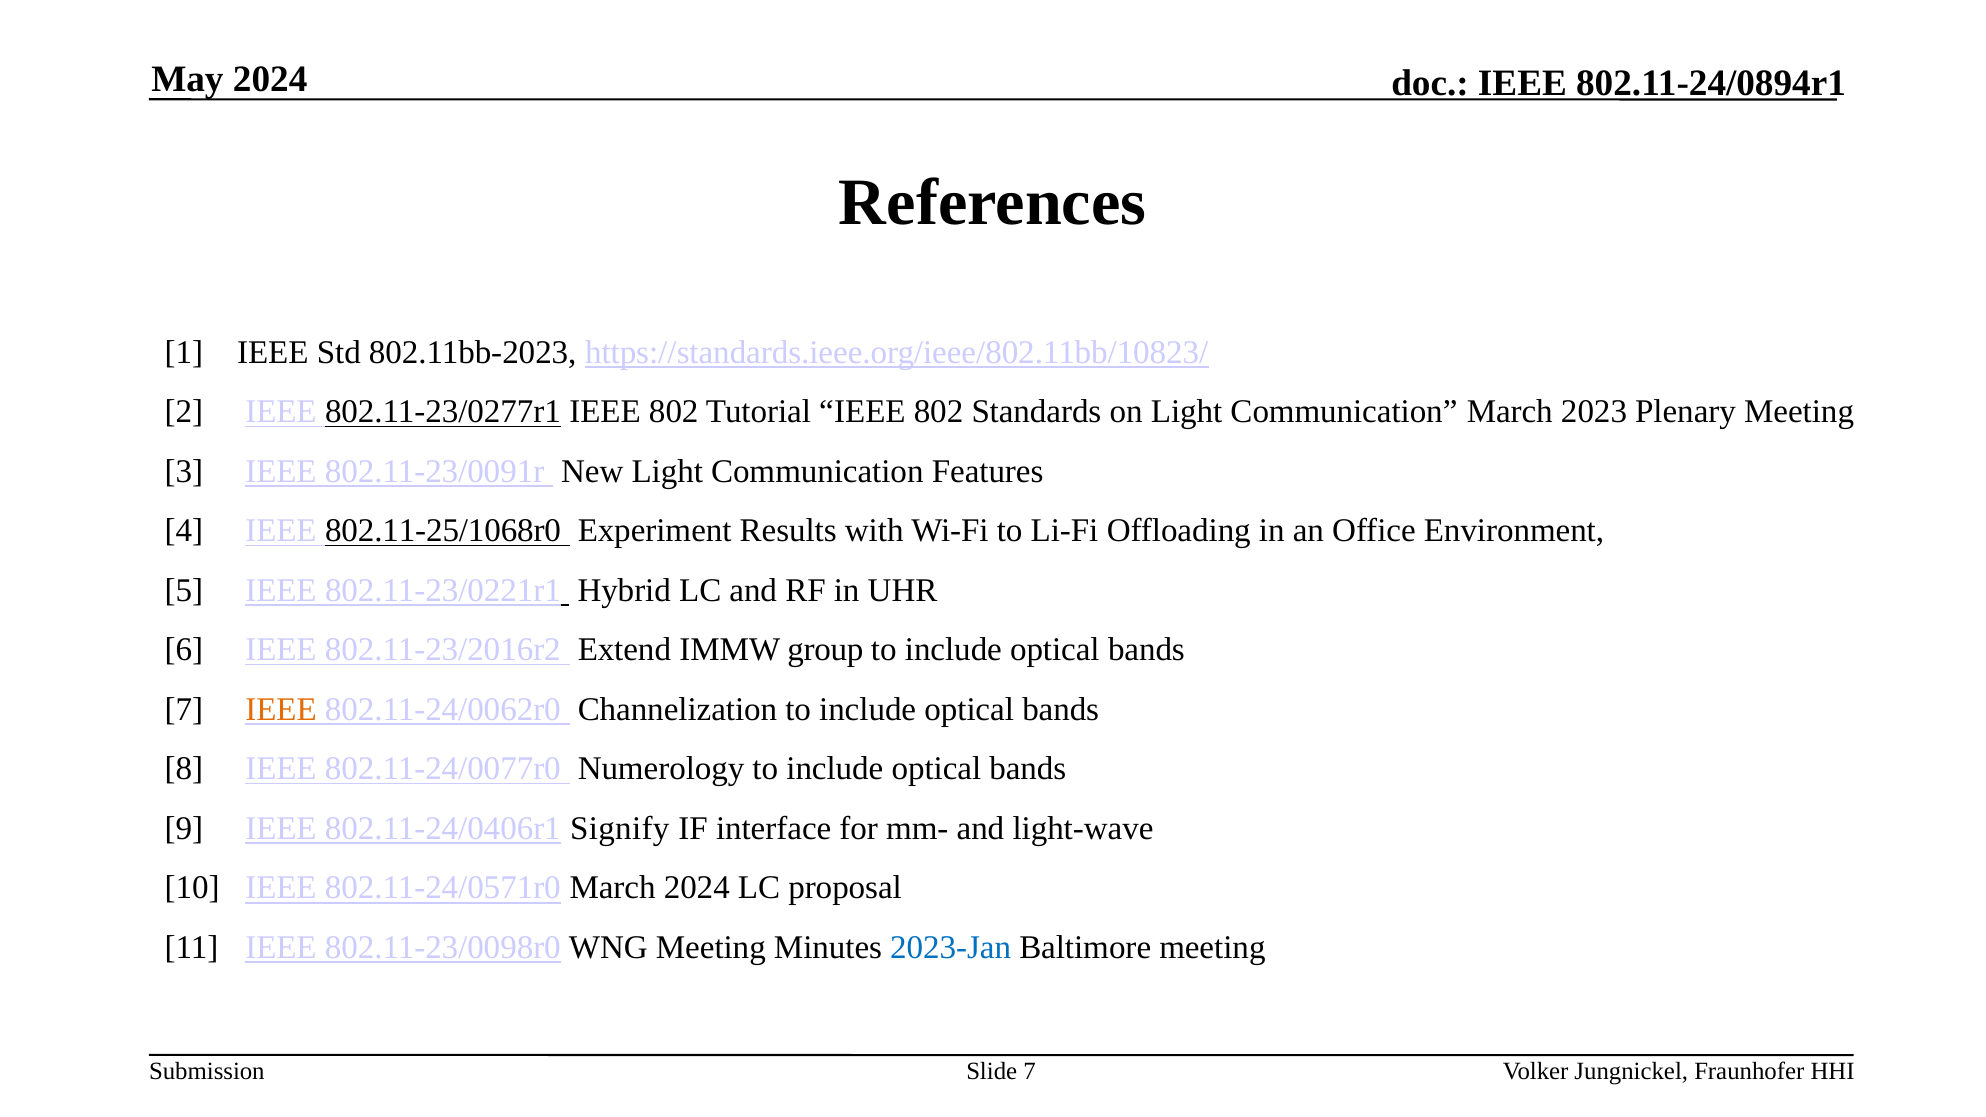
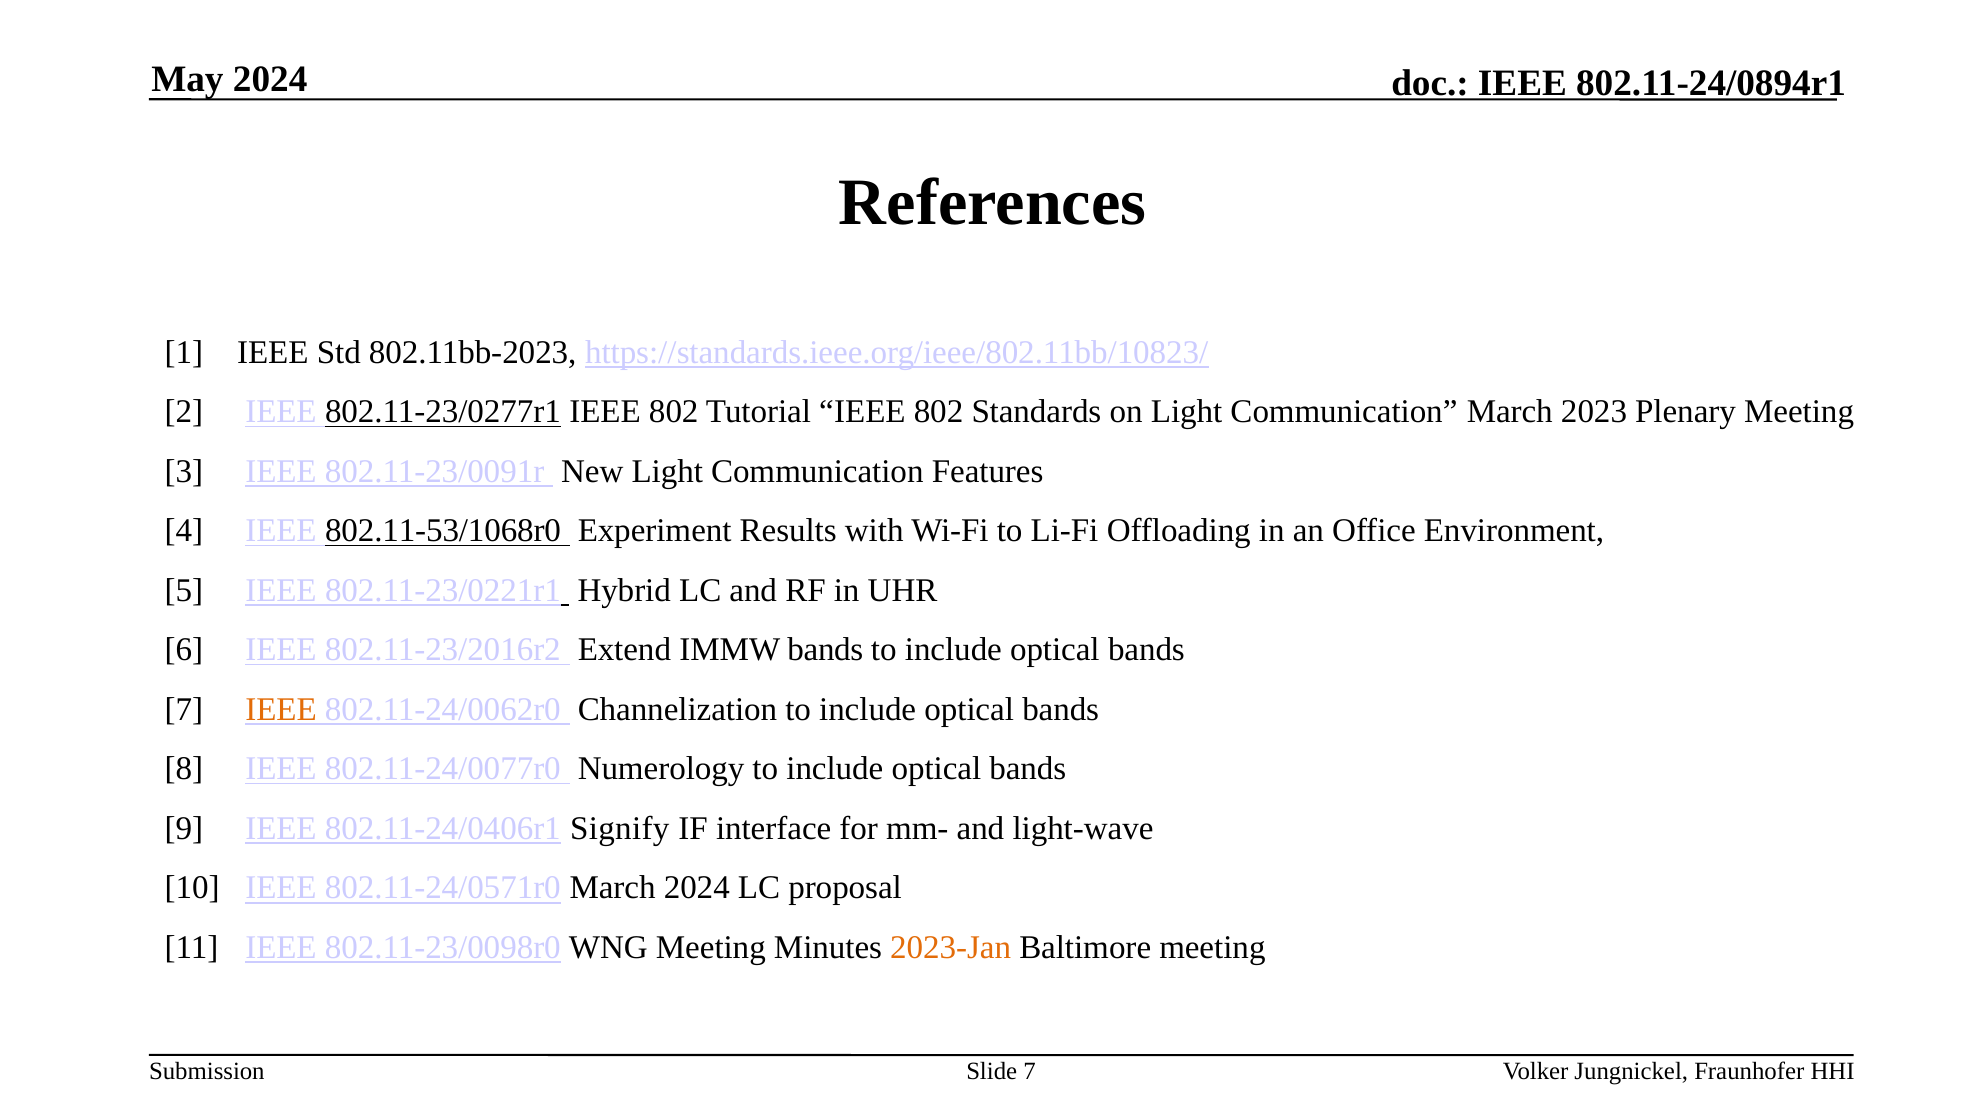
802.11-25/1068r0: 802.11-25/1068r0 -> 802.11-53/1068r0
IMMW group: group -> bands
2023-Jan colour: blue -> orange
